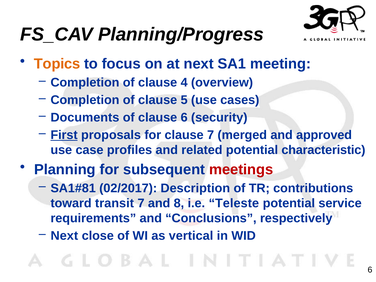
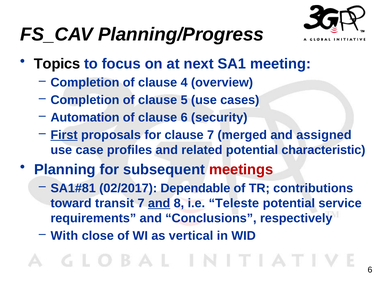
Topics colour: orange -> black
Documents: Documents -> Automation
approved: approved -> assigned
Description: Description -> Dependable
and at (159, 203) underline: none -> present
Next at (64, 236): Next -> With
